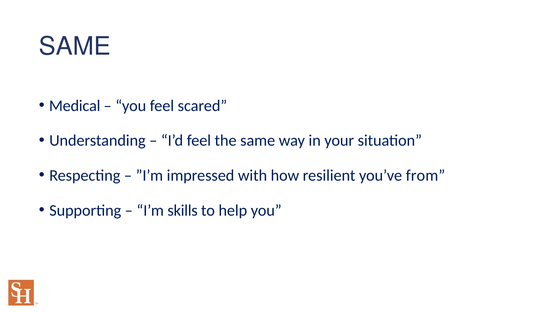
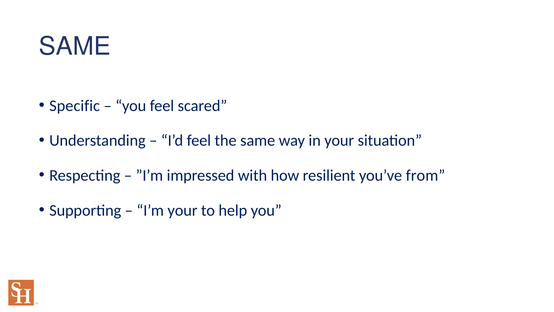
Medical: Medical -> Specific
I’m skills: skills -> your
